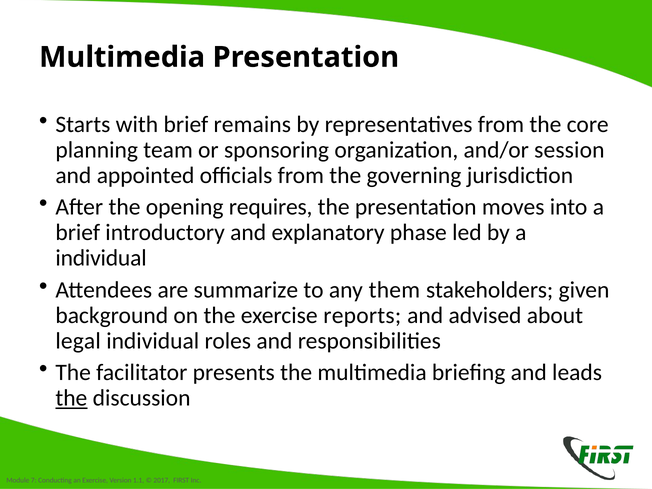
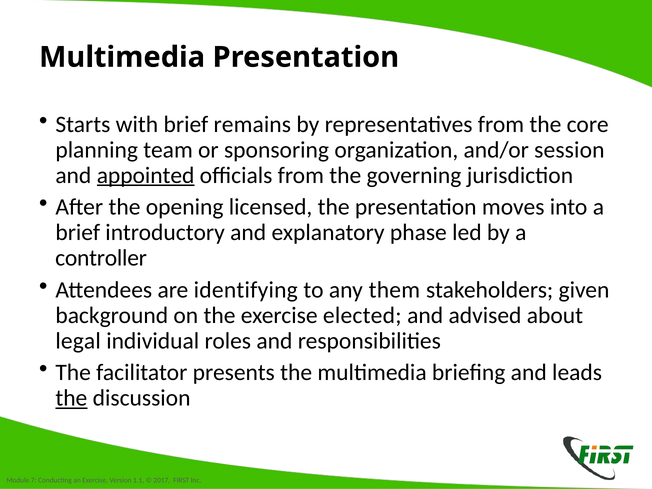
appointed underline: none -> present
requires: requires -> licensed
individual at (101, 258): individual -> controller
summarize: summarize -> identifying
reports: reports -> elected
